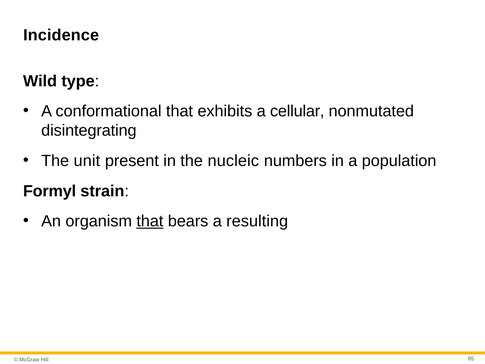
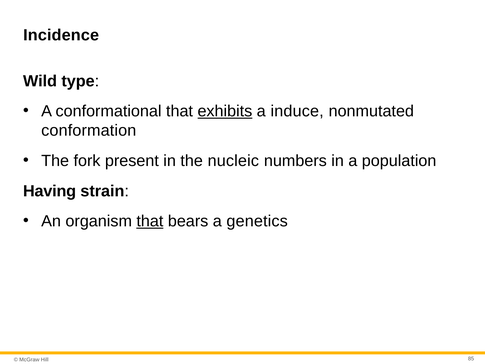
exhibits underline: none -> present
cellular: cellular -> induce
disintegrating: disintegrating -> conformation
unit: unit -> fork
Formyl: Formyl -> Having
resulting: resulting -> genetics
